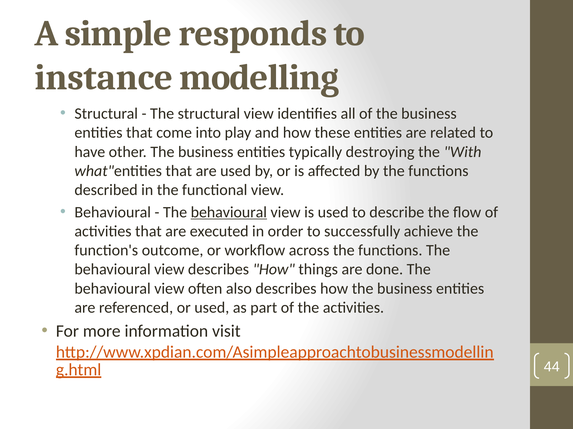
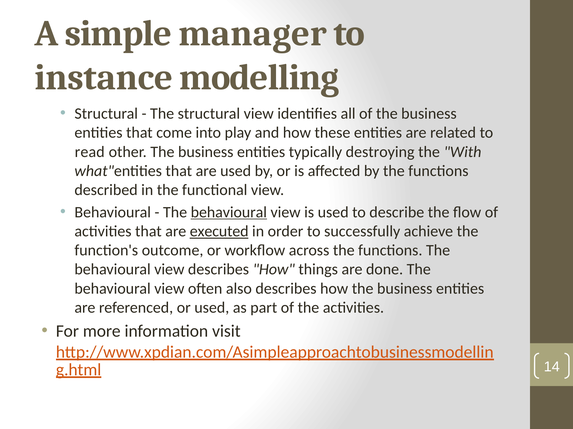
responds: responds -> manager
have: have -> read
executed underline: none -> present
44: 44 -> 14
